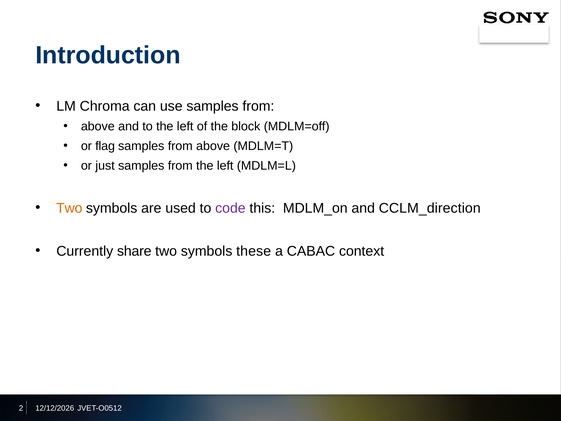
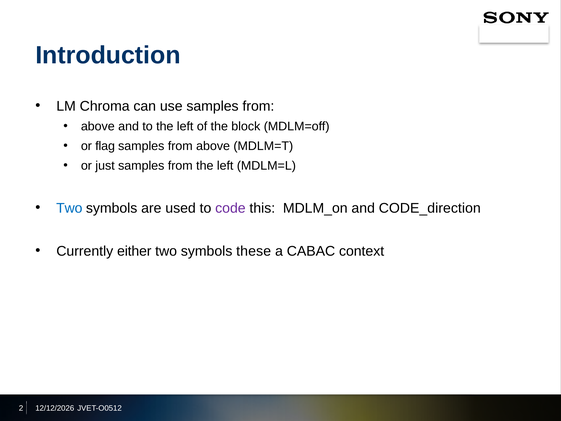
Two at (69, 208) colour: orange -> blue
CCLM_direction: CCLM_direction -> CODE_direction
share: share -> either
